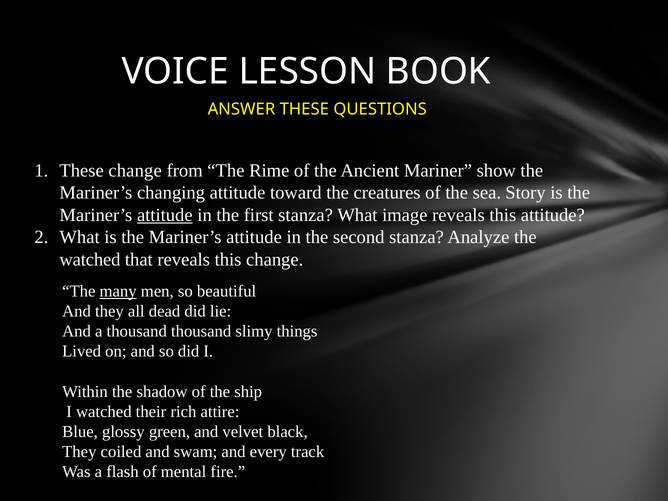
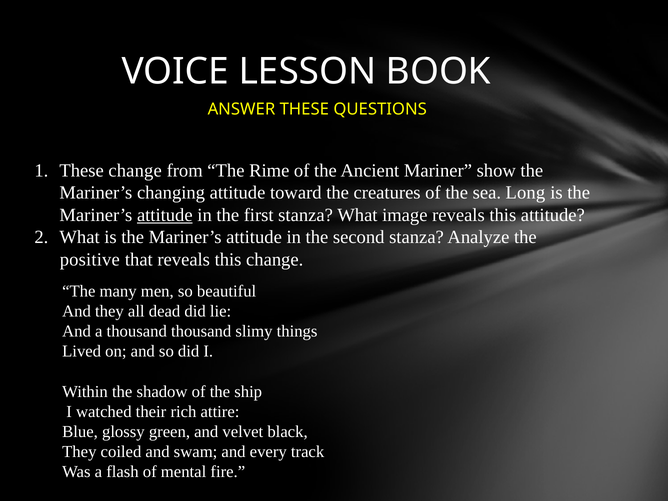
Story: Story -> Long
watched at (90, 260): watched -> positive
many underline: present -> none
